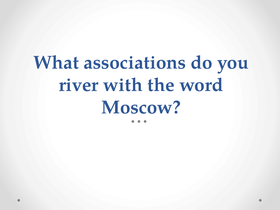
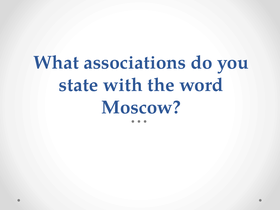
river: river -> state
